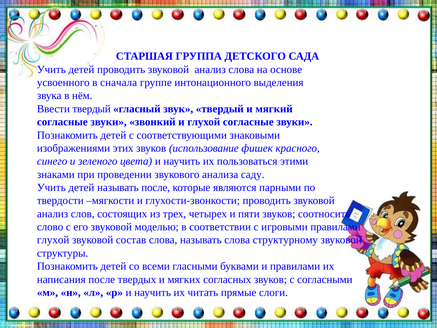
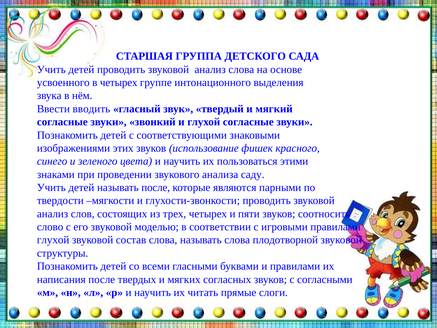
в сначала: сначала -> четырех
Ввести твердый: твердый -> вводить
структурному: структурному -> плодотворной
